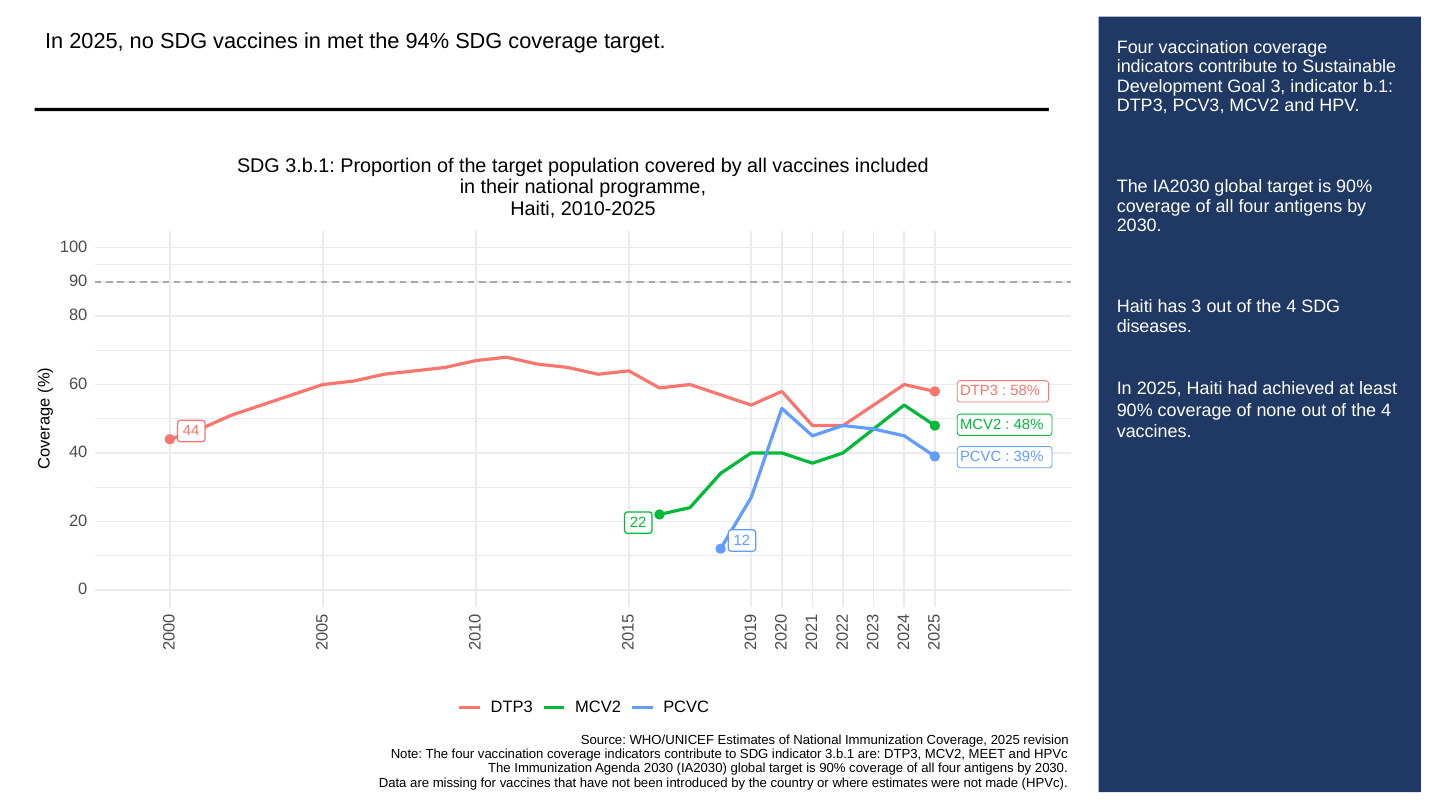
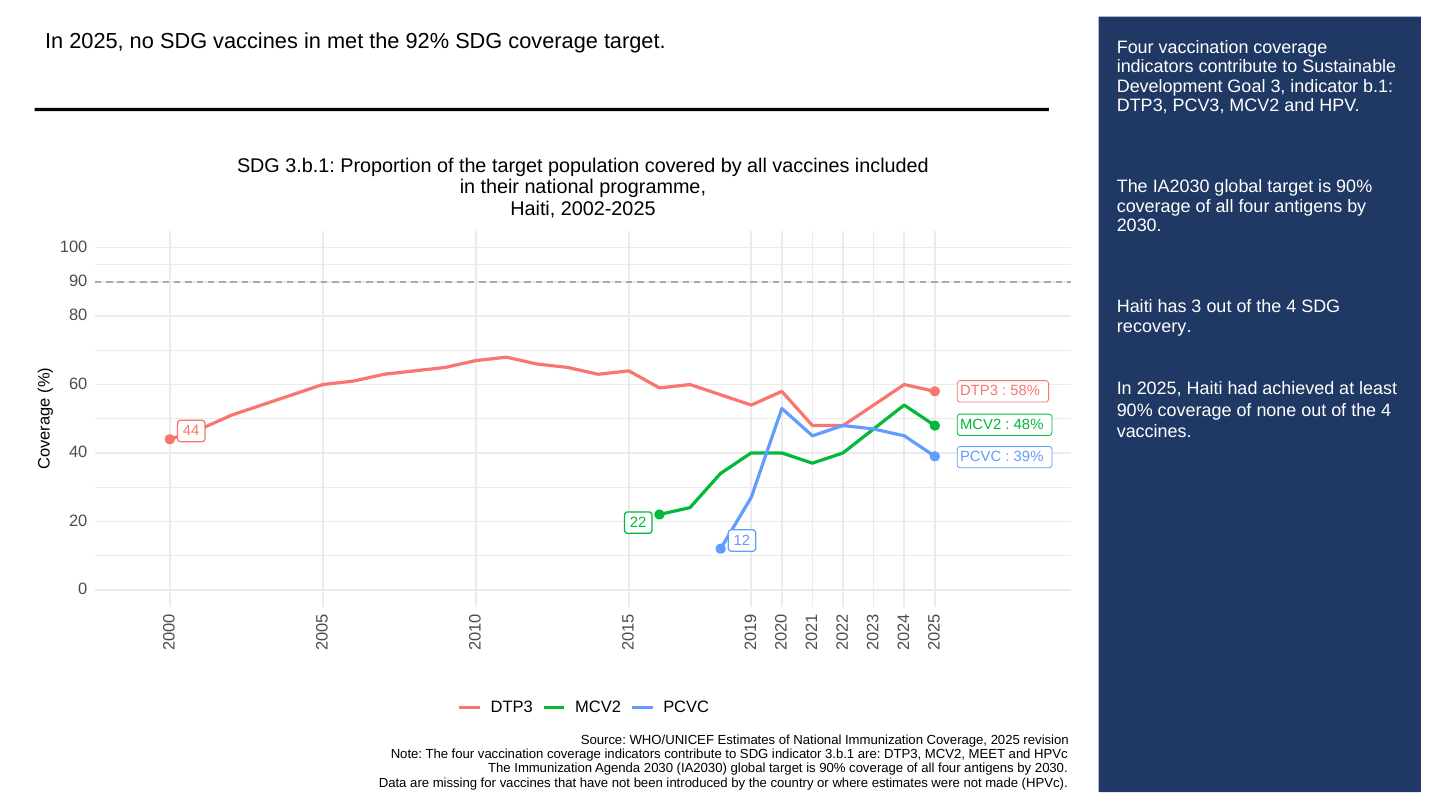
94%: 94% -> 92%
2010-2025: 2010-2025 -> 2002-2025
diseases: diseases -> recovery
